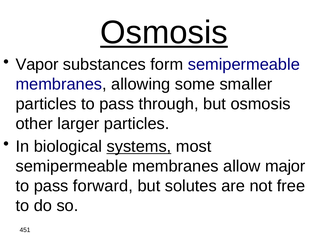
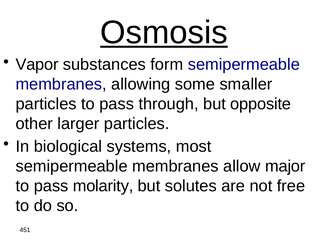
but osmosis: osmosis -> opposite
systems underline: present -> none
forward: forward -> molarity
